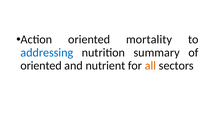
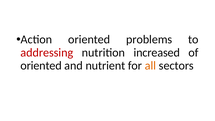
mortality: mortality -> problems
addressing colour: blue -> red
summary: summary -> increased
